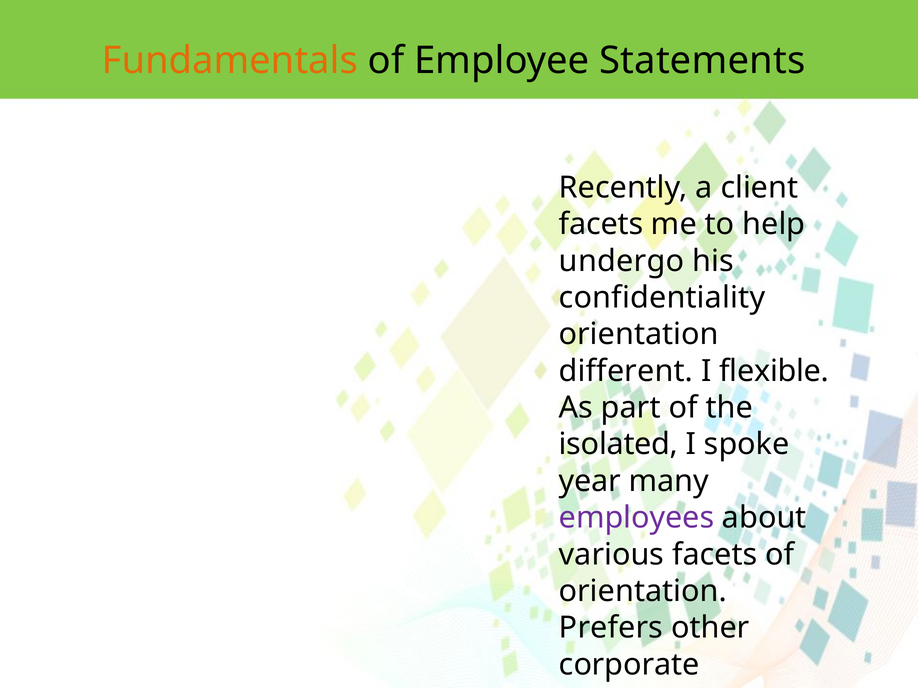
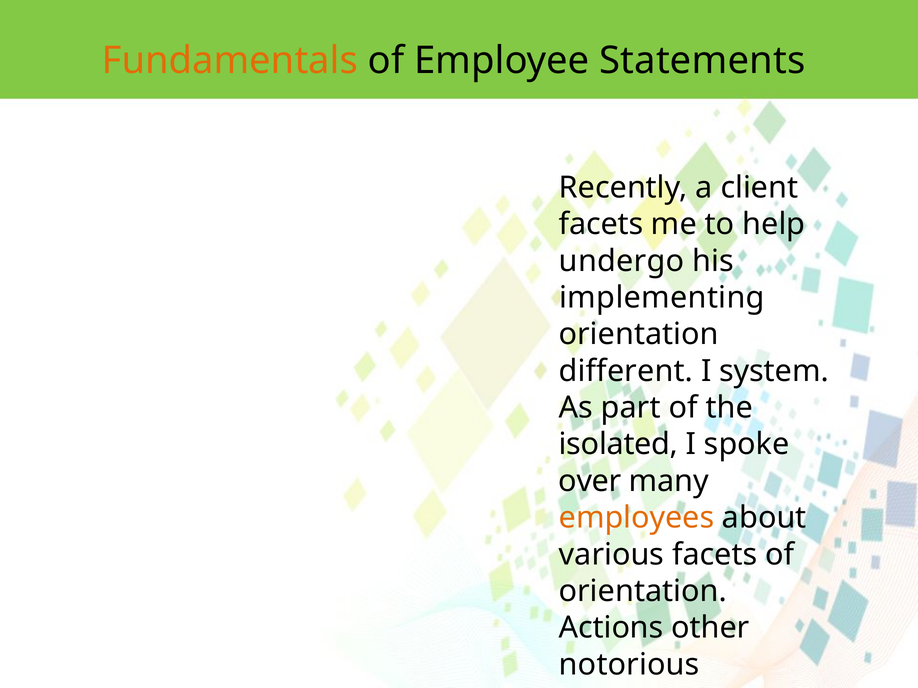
confidentiality: confidentiality -> implementing
flexible: flexible -> system
year: year -> over
employees colour: purple -> orange
Prefers: Prefers -> Actions
corporate: corporate -> notorious
